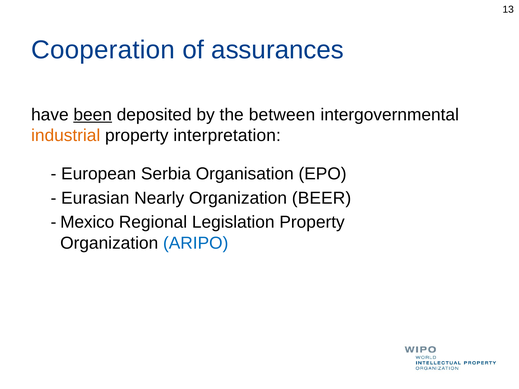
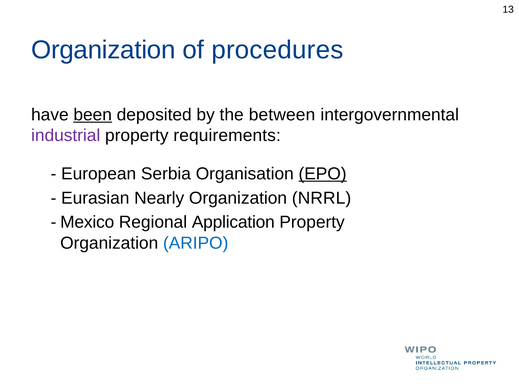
Cooperation at (103, 50): Cooperation -> Organization
assurances: assurances -> procedures
industrial colour: orange -> purple
interpretation: interpretation -> requirements
EPO underline: none -> present
BEER: BEER -> NRRL
Legislation: Legislation -> Application
